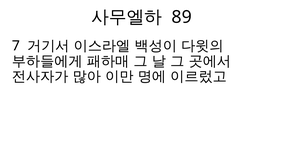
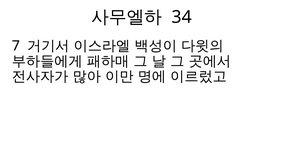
89: 89 -> 34
